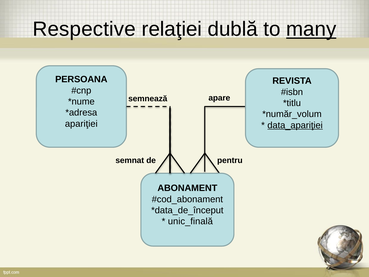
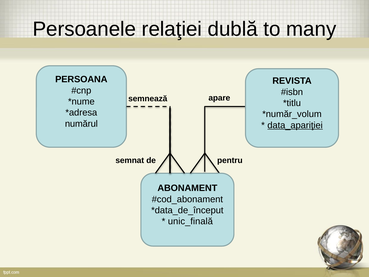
Respective: Respective -> Persoanele
many underline: present -> none
apariţiei: apariţiei -> numărul
